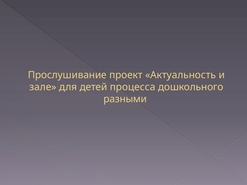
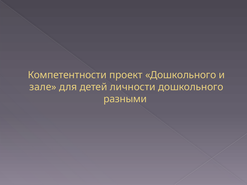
Прослушивание: Прослушивание -> Компетентности
проект Актуальность: Актуальность -> Дошкольного
процесса: процесса -> личности
